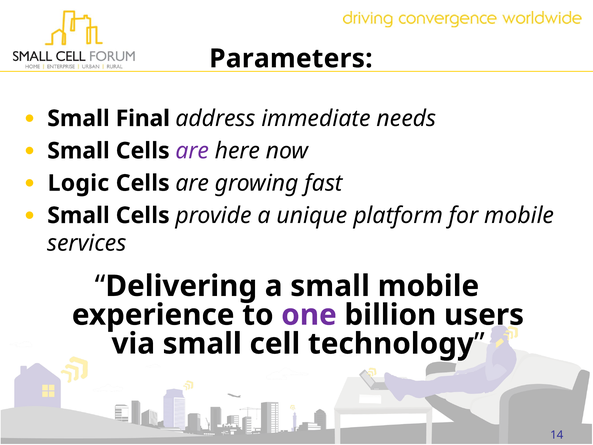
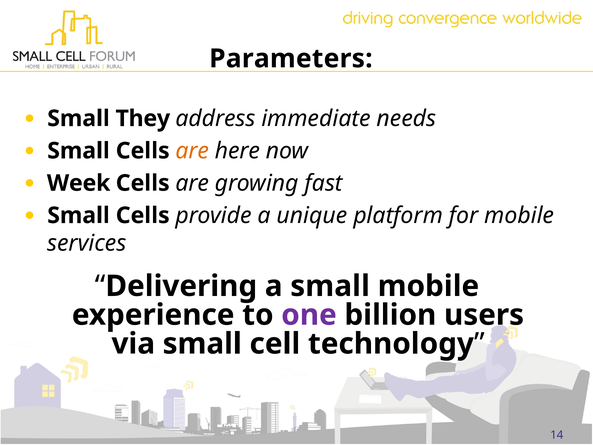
Final: Final -> They
are at (192, 151) colour: purple -> orange
Logic: Logic -> Week
